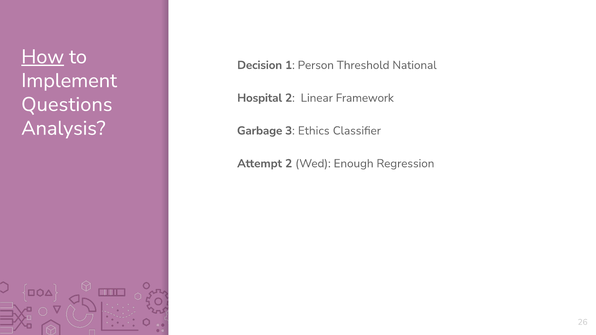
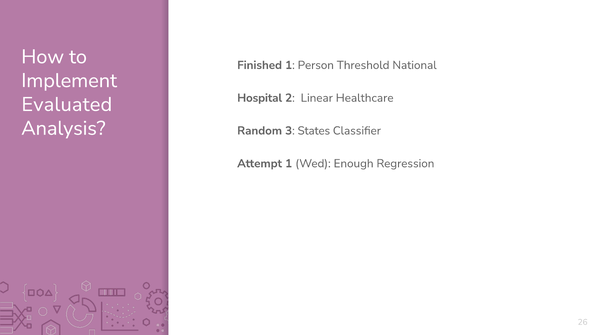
How underline: present -> none
Decision: Decision -> Finished
Framework: Framework -> Healthcare
Questions: Questions -> Evaluated
Garbage: Garbage -> Random
Ethics: Ethics -> States
Attempt 2: 2 -> 1
